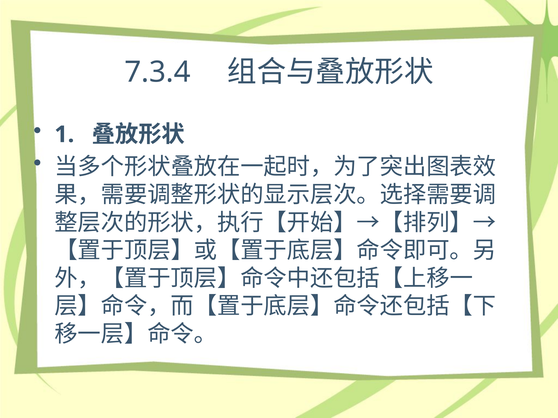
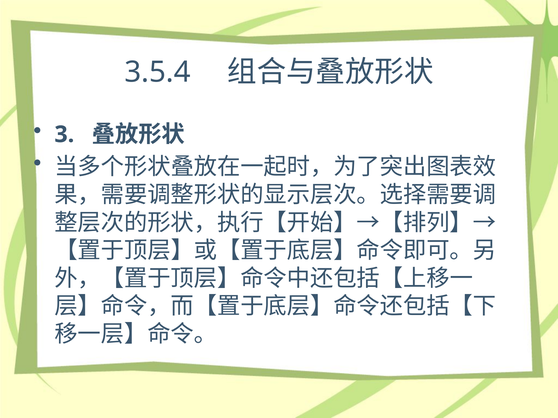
7.3.4: 7.3.4 -> 3.5.4
1: 1 -> 3
